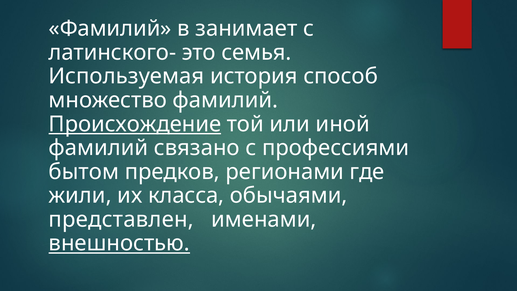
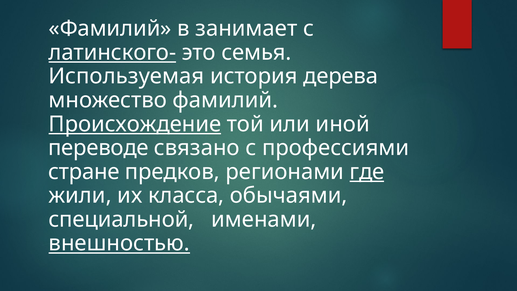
латинского- underline: none -> present
способ: способ -> дерева
фамилий at (98, 148): фамилий -> переводе
бытом: бытом -> стране
где underline: none -> present
представлен: представлен -> специальной
